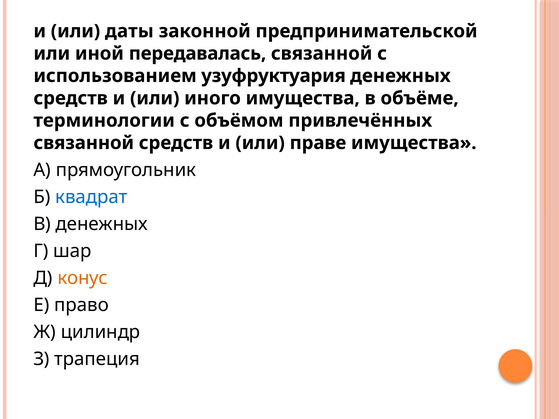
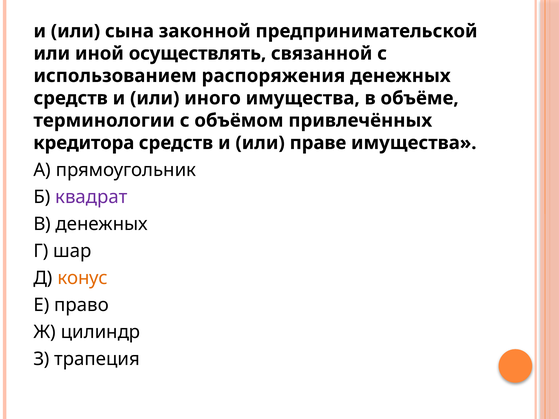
даты: даты -> сына
передавалась: передавалась -> осуществлять
узуфруктуария: узуфруктуария -> распоряжения
связанной at (84, 143): связанной -> кредитора
квадрат colour: blue -> purple
